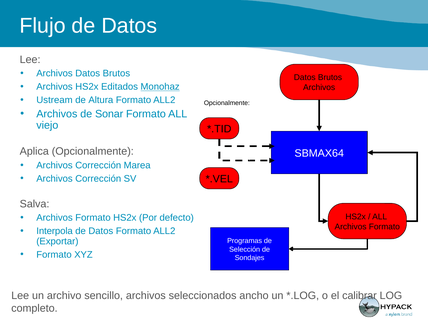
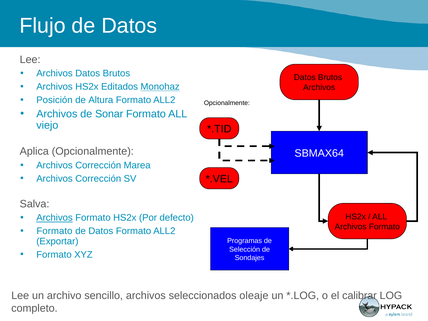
Ustream: Ustream -> Posición
Archivos at (55, 218) underline: none -> present
Interpola at (55, 231): Interpola -> Formato
ancho: ancho -> oleaje
